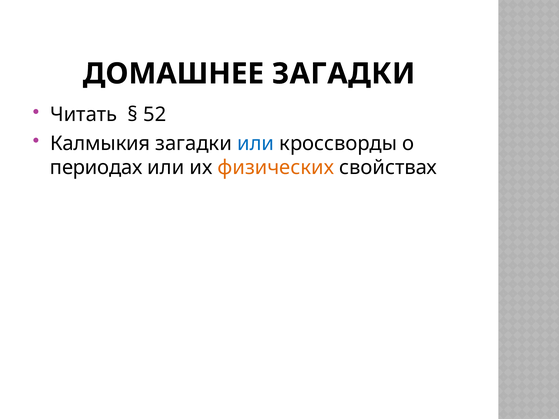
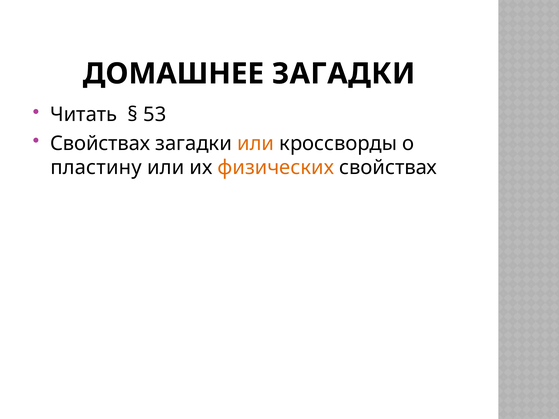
52: 52 -> 53
Калмыкия at (100, 144): Калмыкия -> Свойствах
или at (256, 144) colour: blue -> orange
периодах: периодах -> пластину
